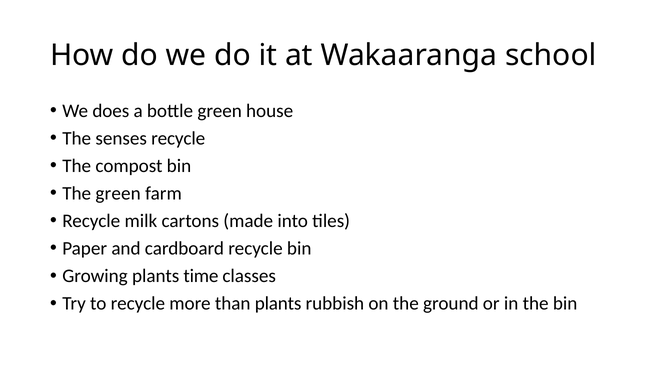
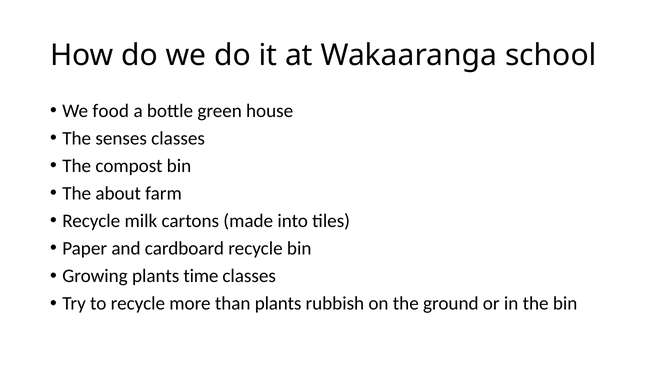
does: does -> food
senses recycle: recycle -> classes
The green: green -> about
